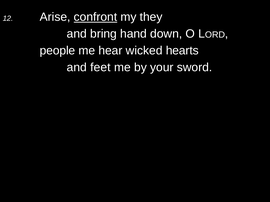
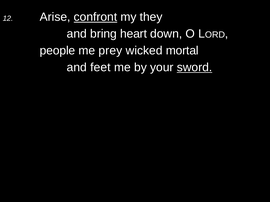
hand: hand -> heart
hear: hear -> prey
hearts: hearts -> mortal
sword underline: none -> present
